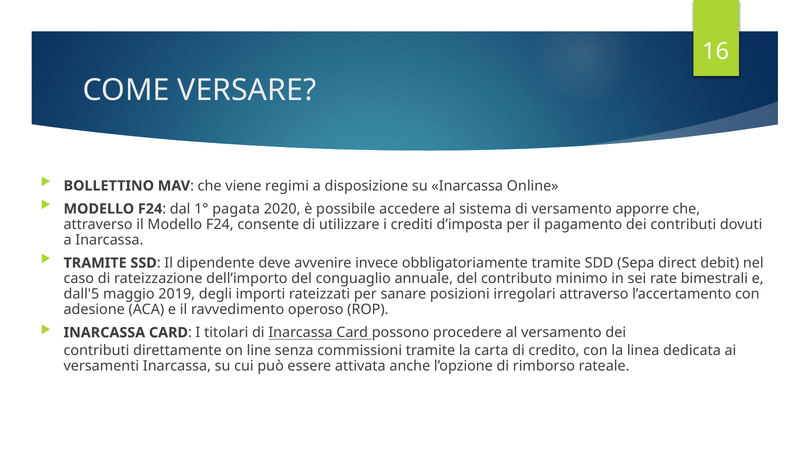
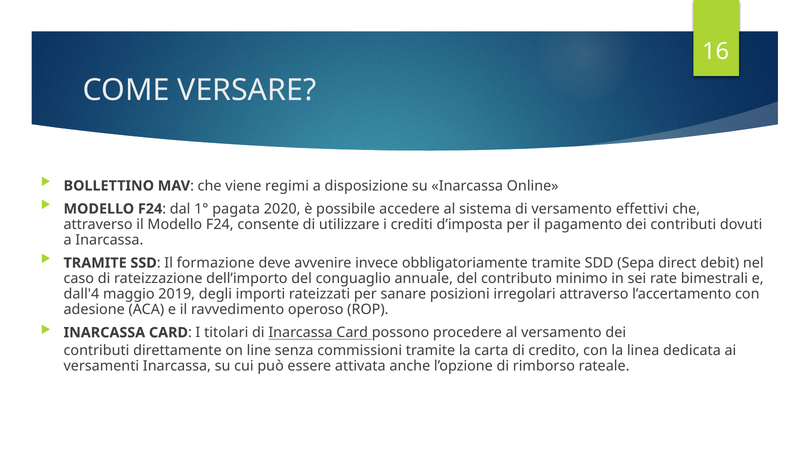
apporre: apporre -> effettivi
dipendente: dipendente -> formazione
dall'5: dall'5 -> dall'4
